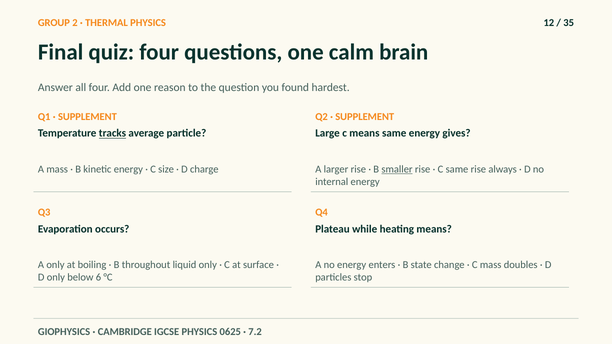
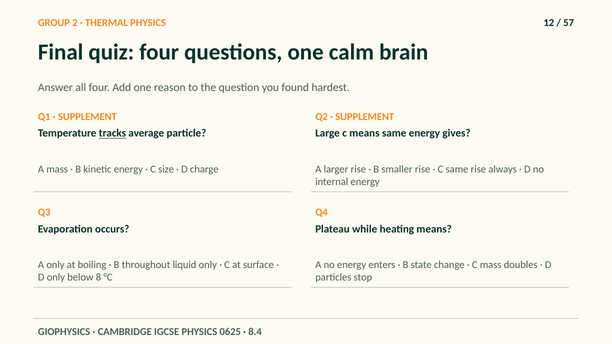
35: 35 -> 57
smaller underline: present -> none
6: 6 -> 8
7.2: 7.2 -> 8.4
